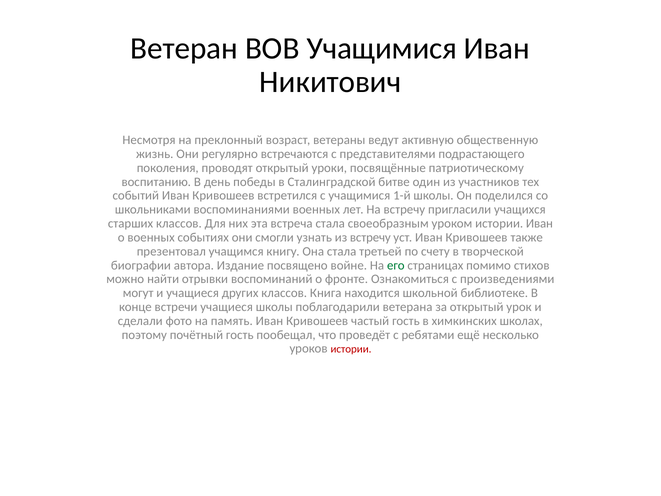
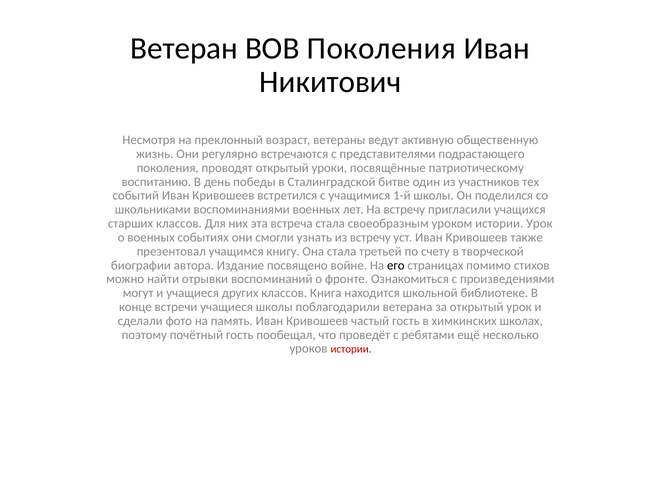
ВОВ Учащимися: Учащимися -> Поколения
истории Иван: Иван -> Урок
его colour: green -> black
